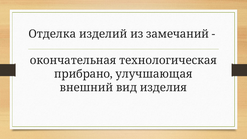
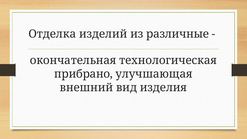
замечаний: замечаний -> различные
